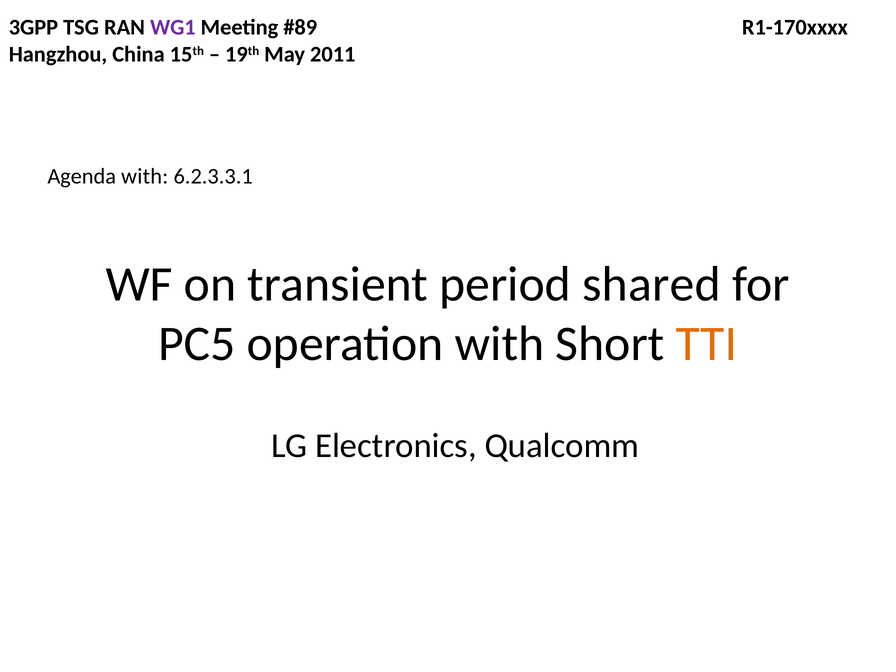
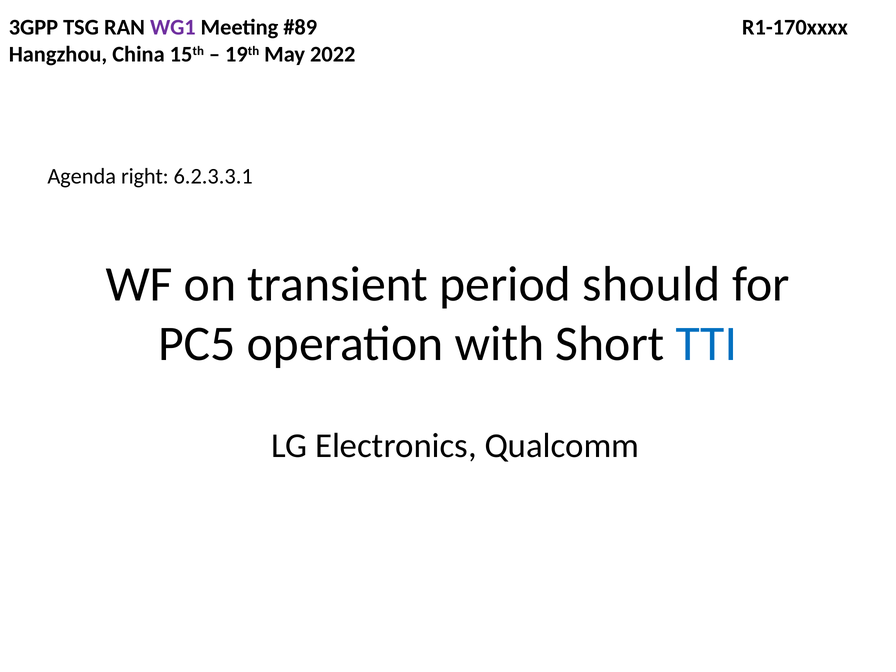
2011: 2011 -> 2022
Agenda with: with -> right
shared: shared -> should
TTI colour: orange -> blue
